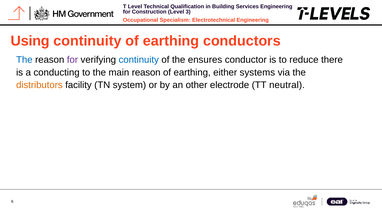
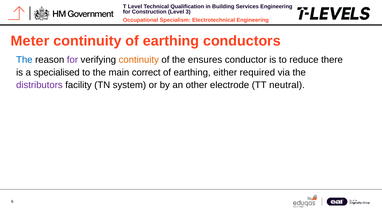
Using: Using -> Meter
continuity at (139, 60) colour: blue -> orange
conducting: conducting -> specialised
main reason: reason -> correct
systems: systems -> required
distributors colour: orange -> purple
